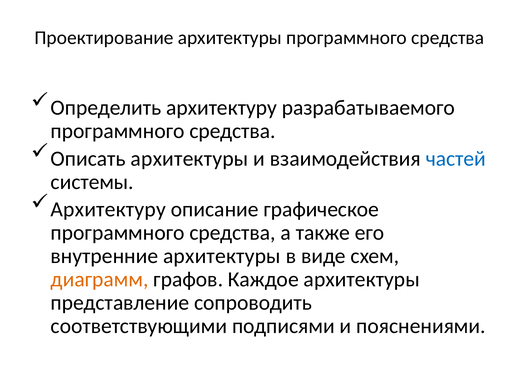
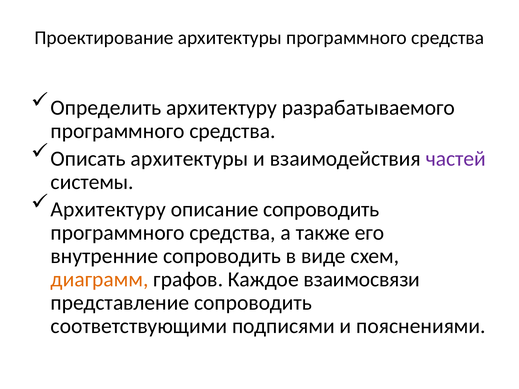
частей colour: blue -> purple
описание графическое: графическое -> сопроводить
внутренние архитектуры: архитектуры -> сопроводить
Каждое архитектуры: архитектуры -> взаимосвязи
